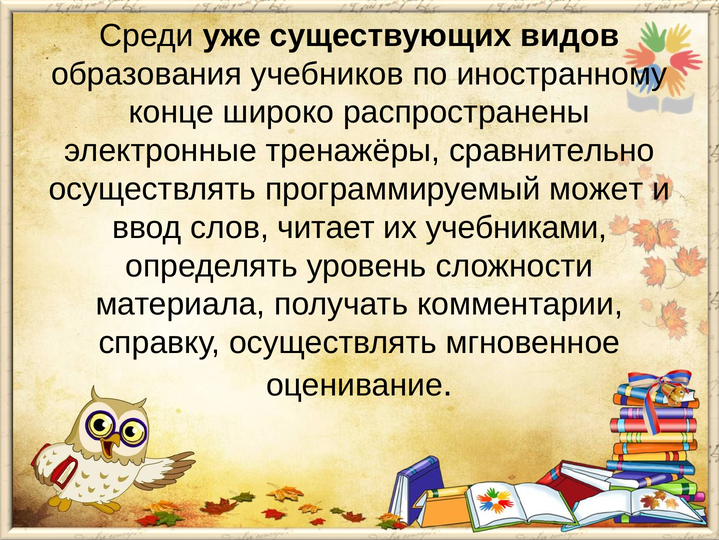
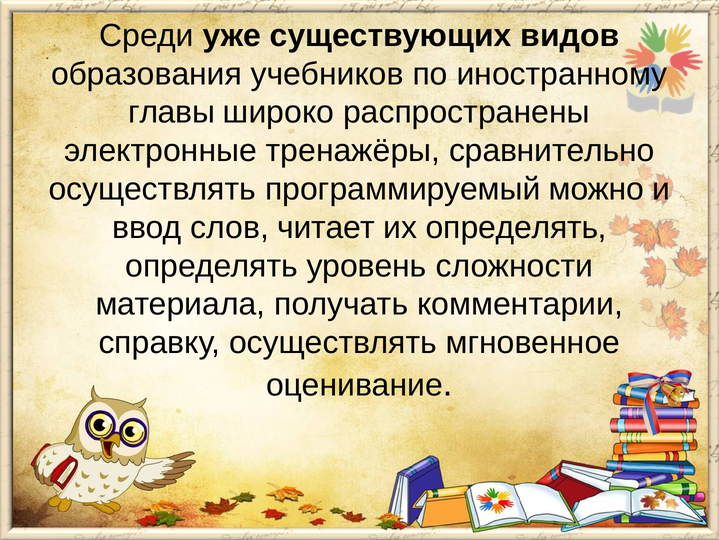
конце: конце -> главы
может: может -> можно
их учебниками: учебниками -> определять
